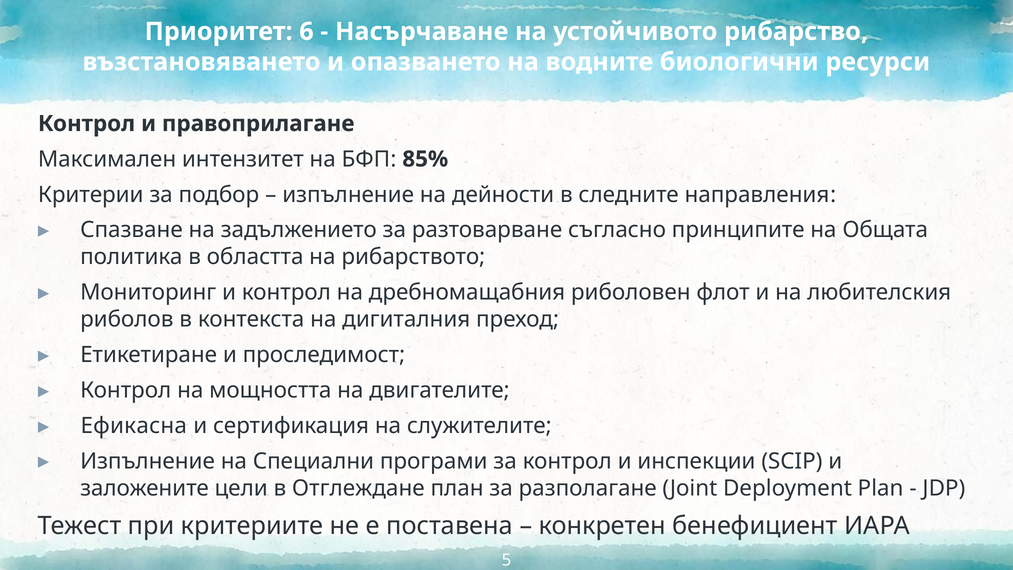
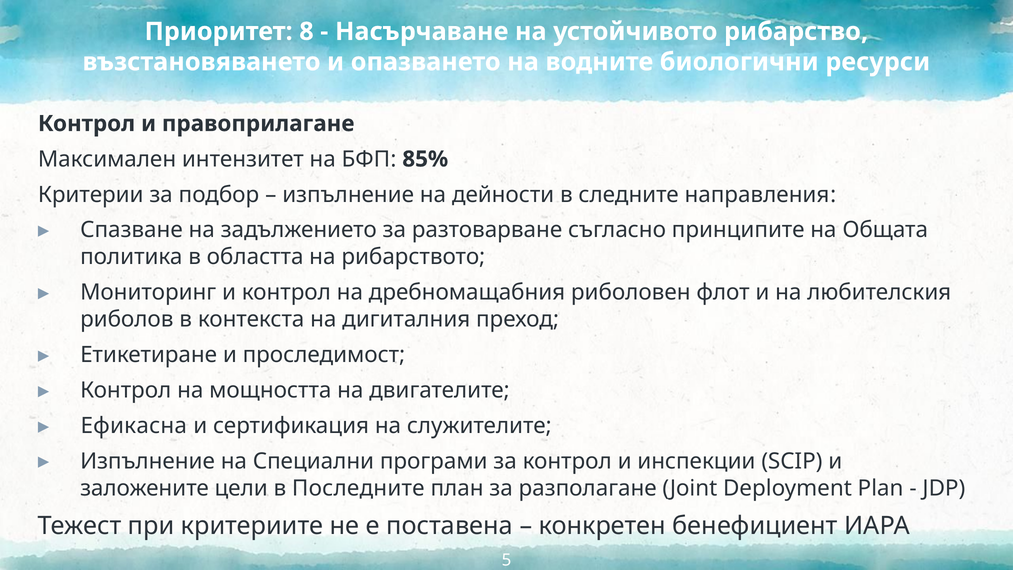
6: 6 -> 8
Отглеждане: Отглеждане -> Последните
